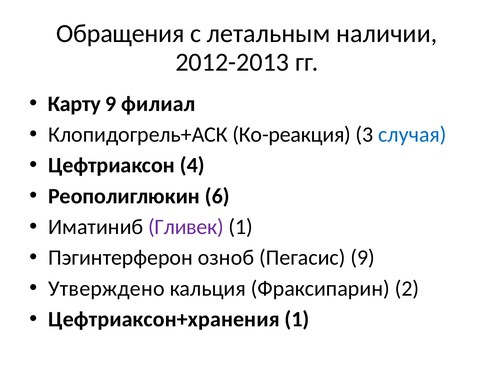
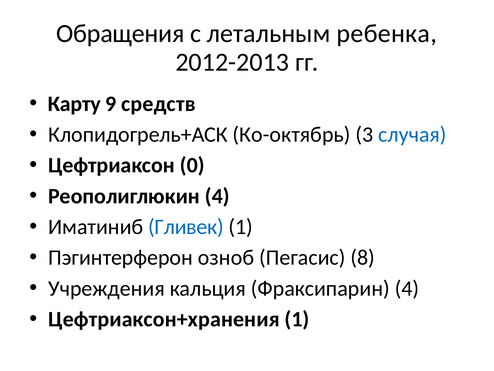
наличии: наличии -> ребенка
филиал: филиал -> средств
Ко-реакция: Ко-реакция -> Ко-октябрь
4: 4 -> 0
Реополиглюкин 6: 6 -> 4
Гливек colour: purple -> blue
Пегасис 9: 9 -> 8
Утверждено: Утверждено -> Учреждения
Фраксипарин 2: 2 -> 4
